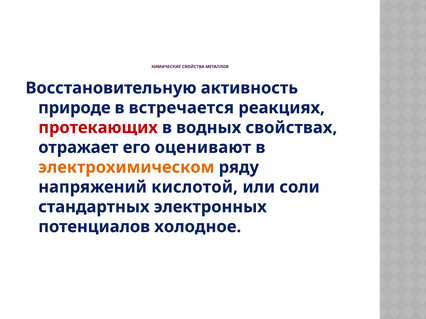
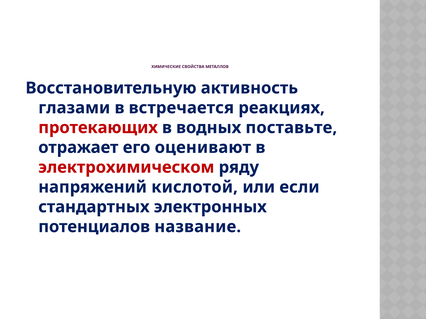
природе: природе -> глазами
свойствах: свойствах -> поставьте
электрохимическом colour: orange -> red
соли: соли -> если
холодное: холодное -> название
